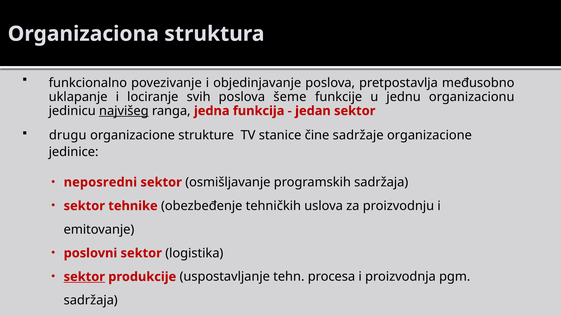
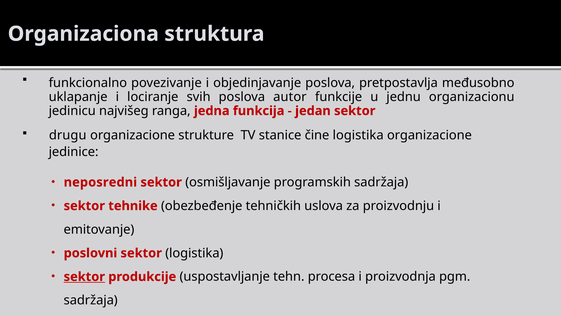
šeme: šeme -> autor
najvišeg underline: present -> none
čine sadržaje: sadržaje -> logistika
